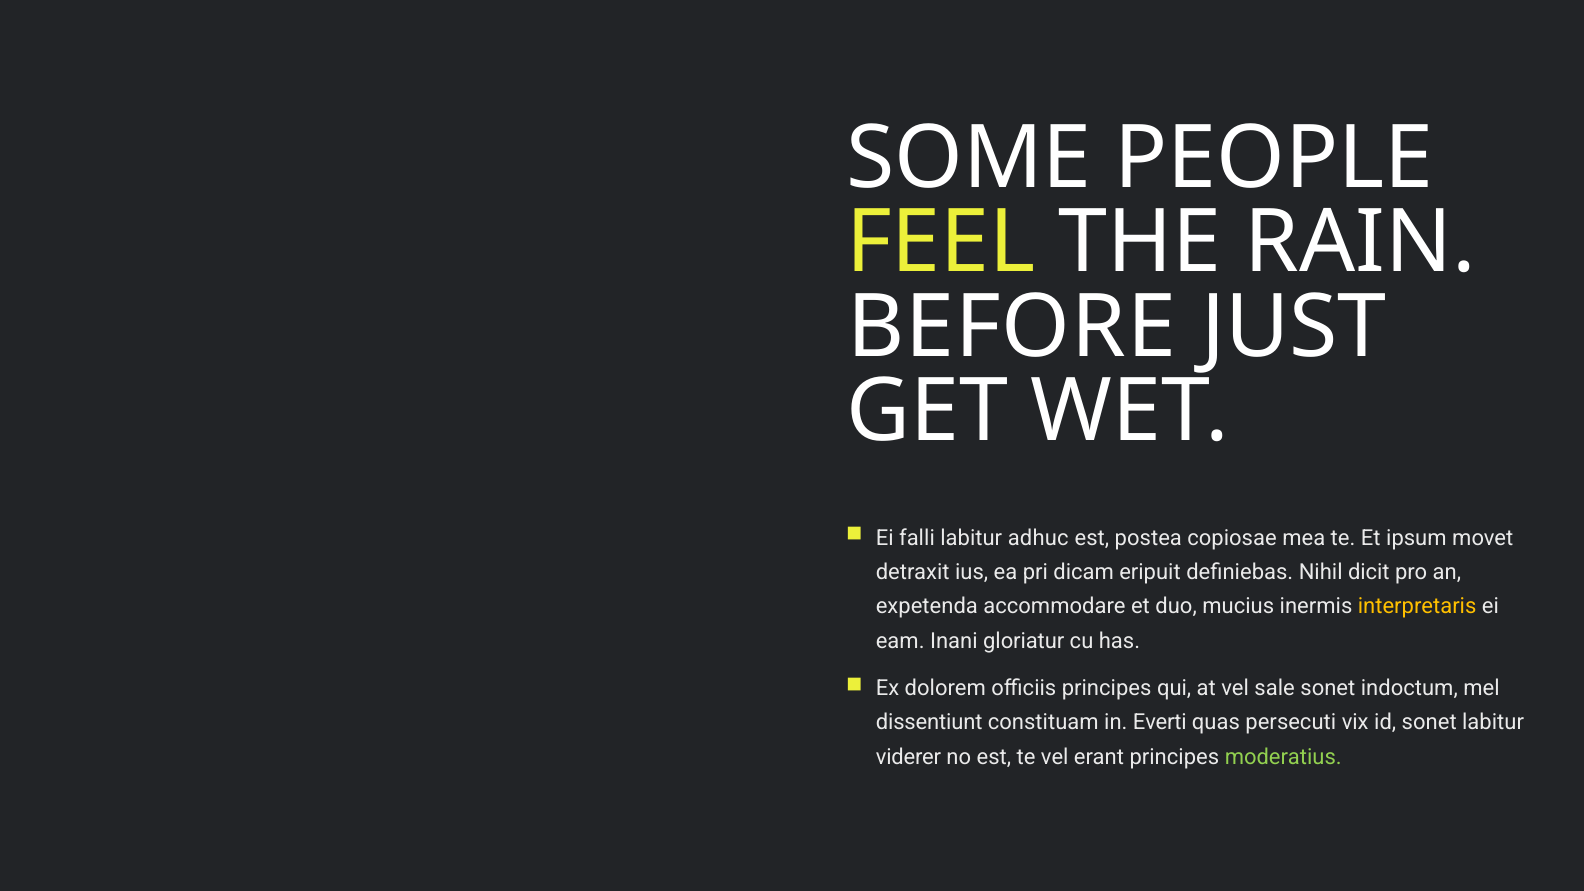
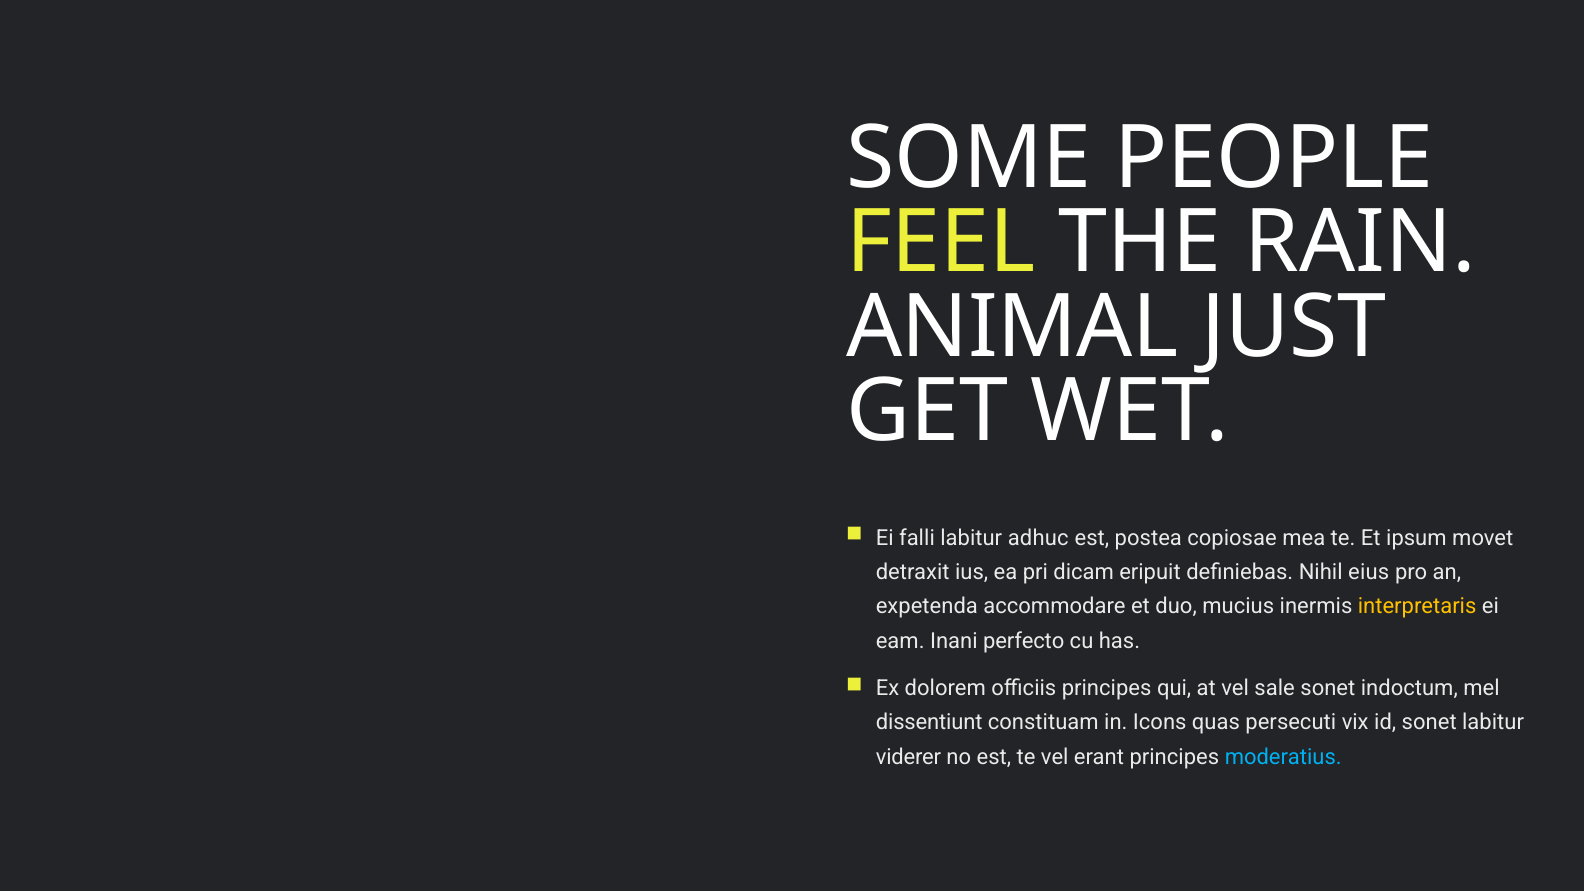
BEFORE: BEFORE -> ANIMAL
dicit: dicit -> eius
gloriatur: gloriatur -> perfecto
Everti: Everti -> Icons
moderatius colour: light green -> light blue
